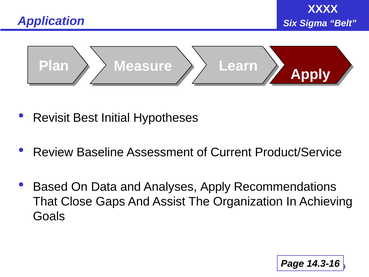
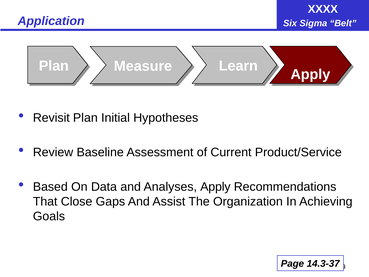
Revisit Best: Best -> Plan
14.3-16: 14.3-16 -> 14.3-37
